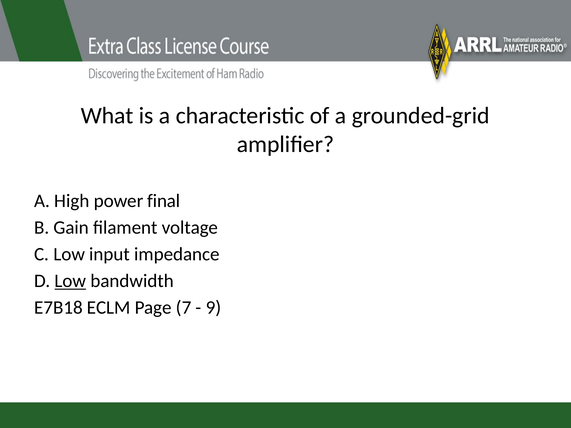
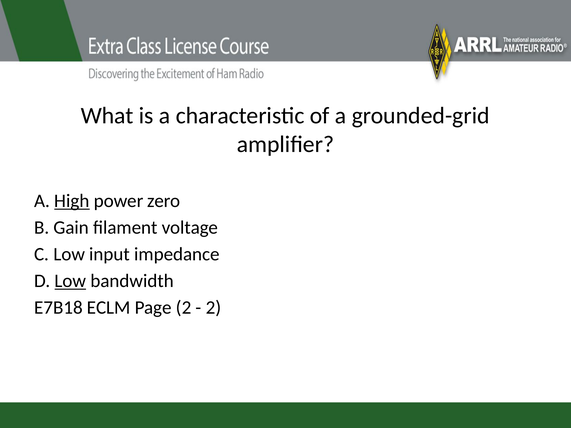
High underline: none -> present
final: final -> zero
Page 7: 7 -> 2
9 at (213, 308): 9 -> 2
